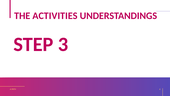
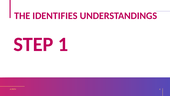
ACTIVITIES: ACTIVITIES -> IDENTIFIES
3: 3 -> 1
